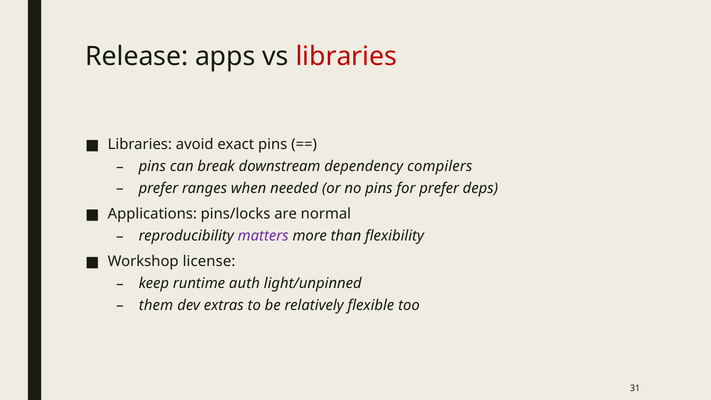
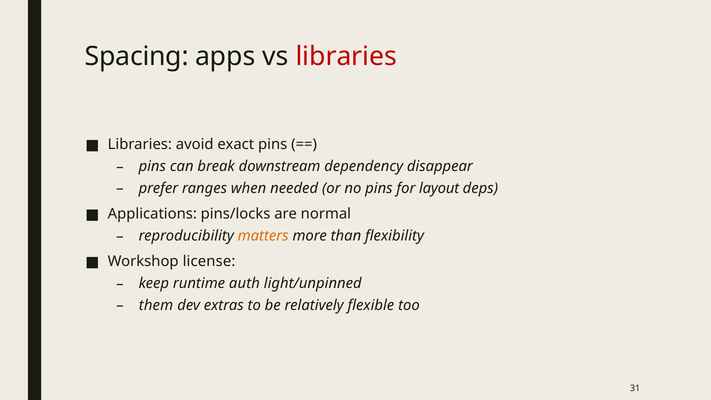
Release: Release -> Spacing
compilers: compilers -> disappear
for prefer: prefer -> layout
matters colour: purple -> orange
